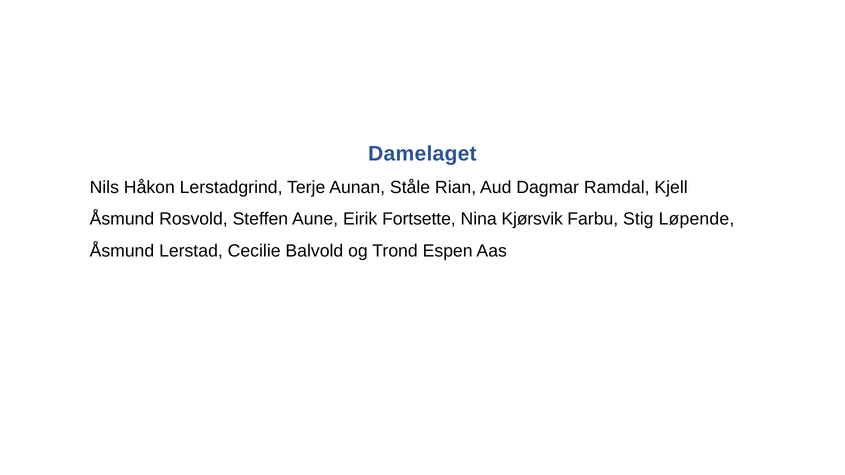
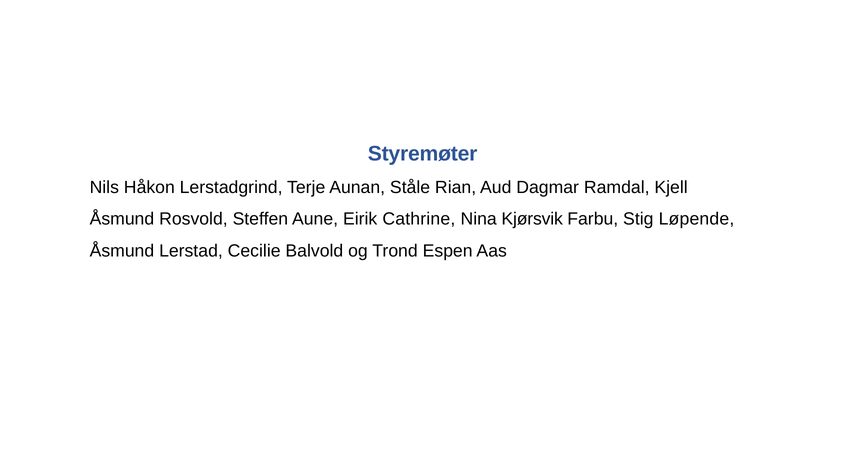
Damelaget: Damelaget -> Styremøter
Fortsette: Fortsette -> Cathrine
